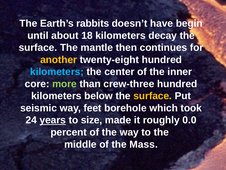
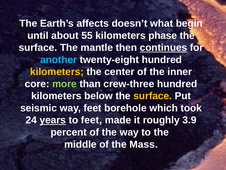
rabbits: rabbits -> affects
have: have -> what
18: 18 -> 55
decay: decay -> phase
continues underline: none -> present
another colour: yellow -> light blue
kilometers at (57, 72) colour: light blue -> yellow
to size: size -> feet
0.0: 0.0 -> 3.9
